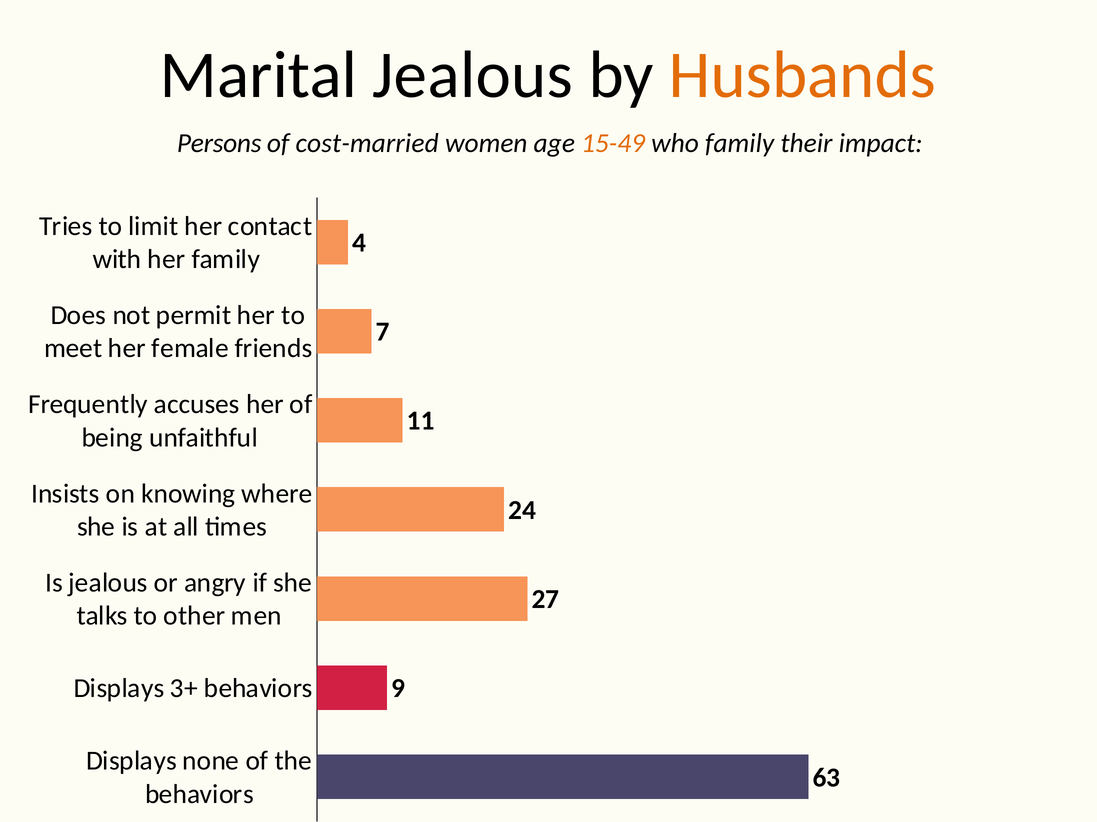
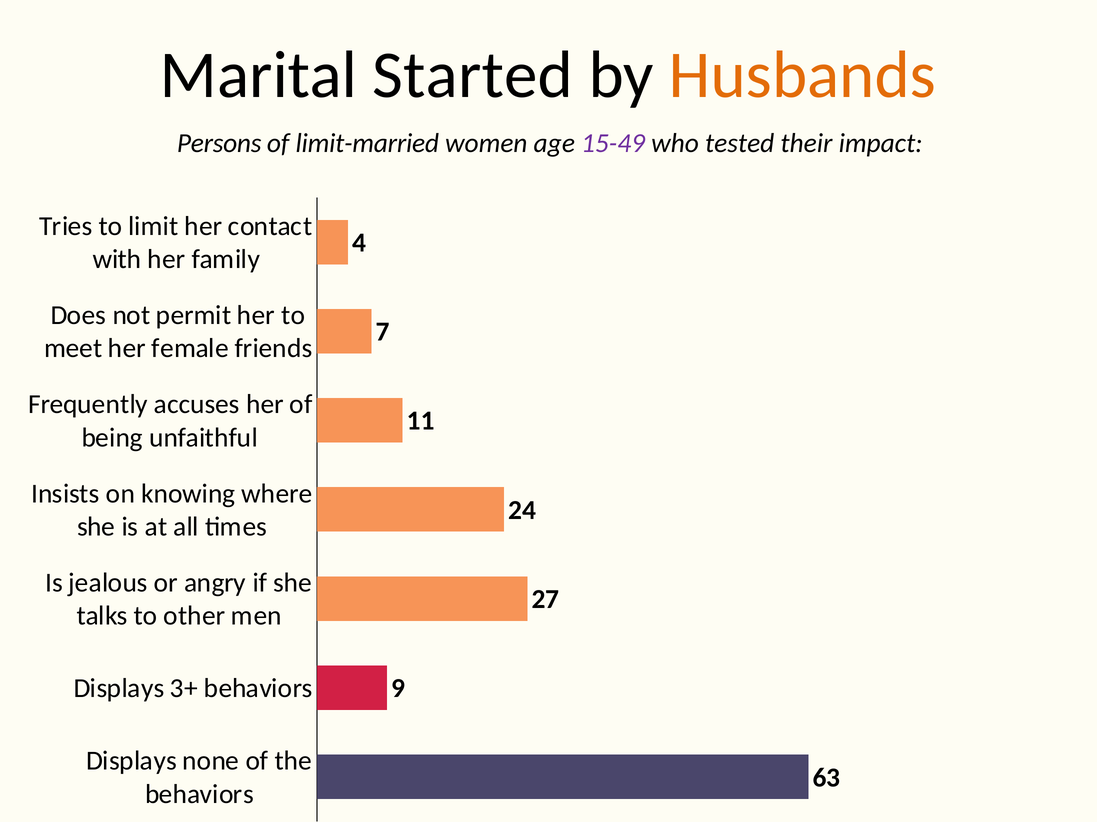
Marital Jealous: Jealous -> Started
cost-married: cost-married -> limit-married
15-49 colour: orange -> purple
who family: family -> tested
